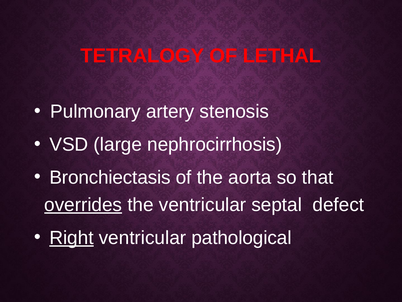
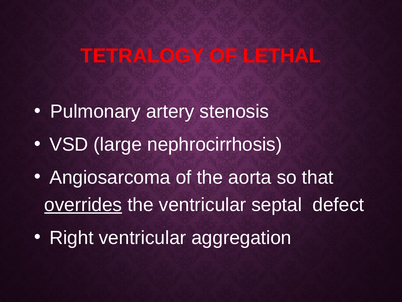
Bronchiectasis: Bronchiectasis -> Angiosarcoma
Right underline: present -> none
pathological: pathological -> aggregation
